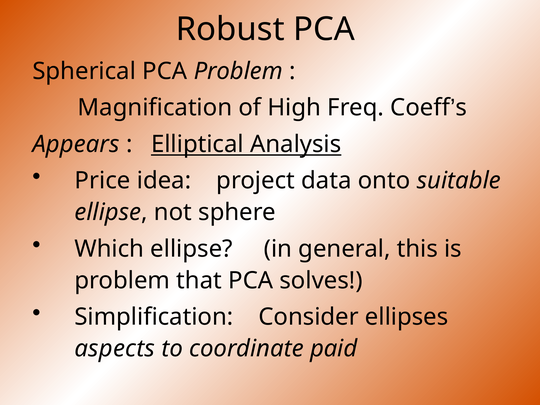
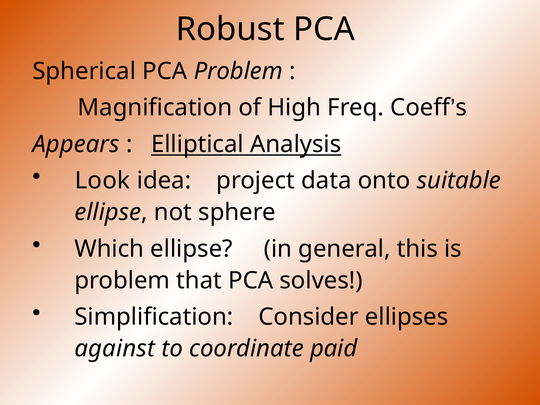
Price: Price -> Look
aspects: aspects -> against
